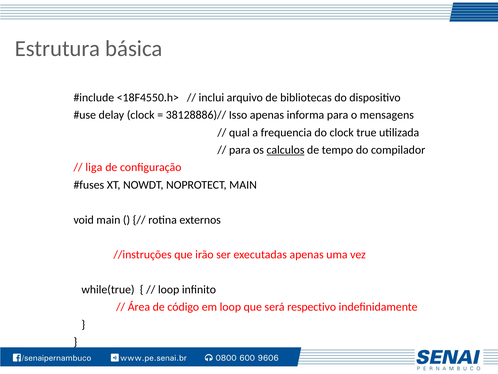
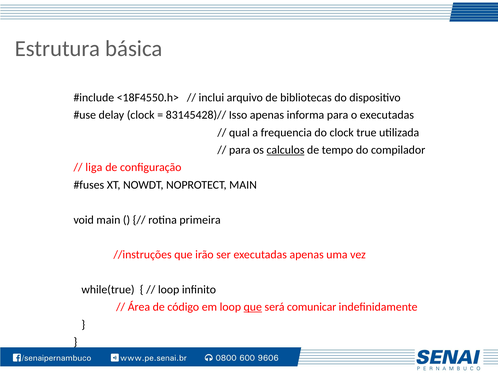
38128886)//: 38128886)// -> 83145428)//
o mensagens: mensagens -> executadas
externos: externos -> primeira
que at (253, 307) underline: none -> present
respectivo: respectivo -> comunicar
